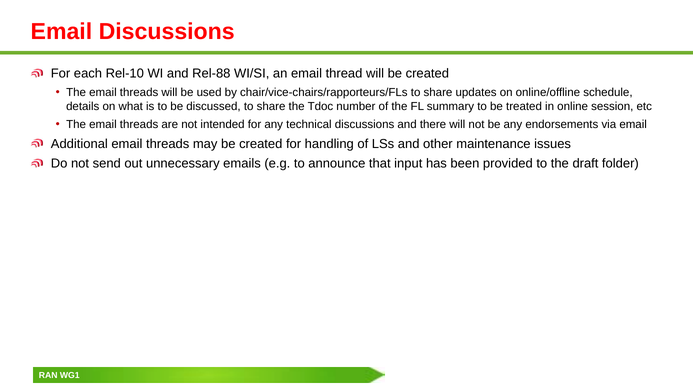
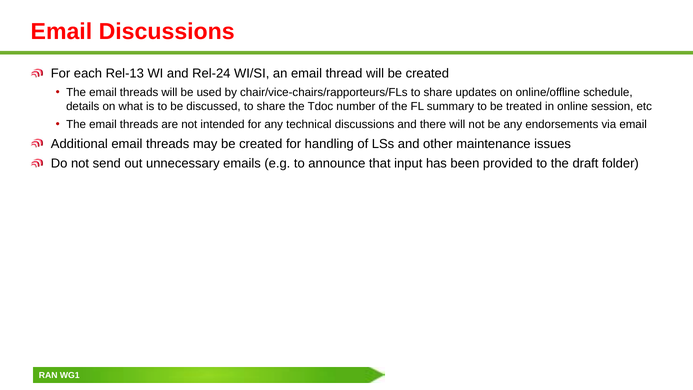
Rel-10: Rel-10 -> Rel-13
Rel-88: Rel-88 -> Rel-24
